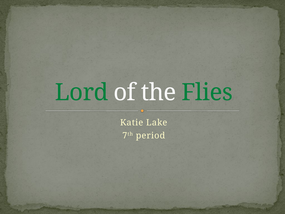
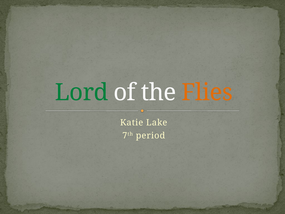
Flies colour: green -> orange
